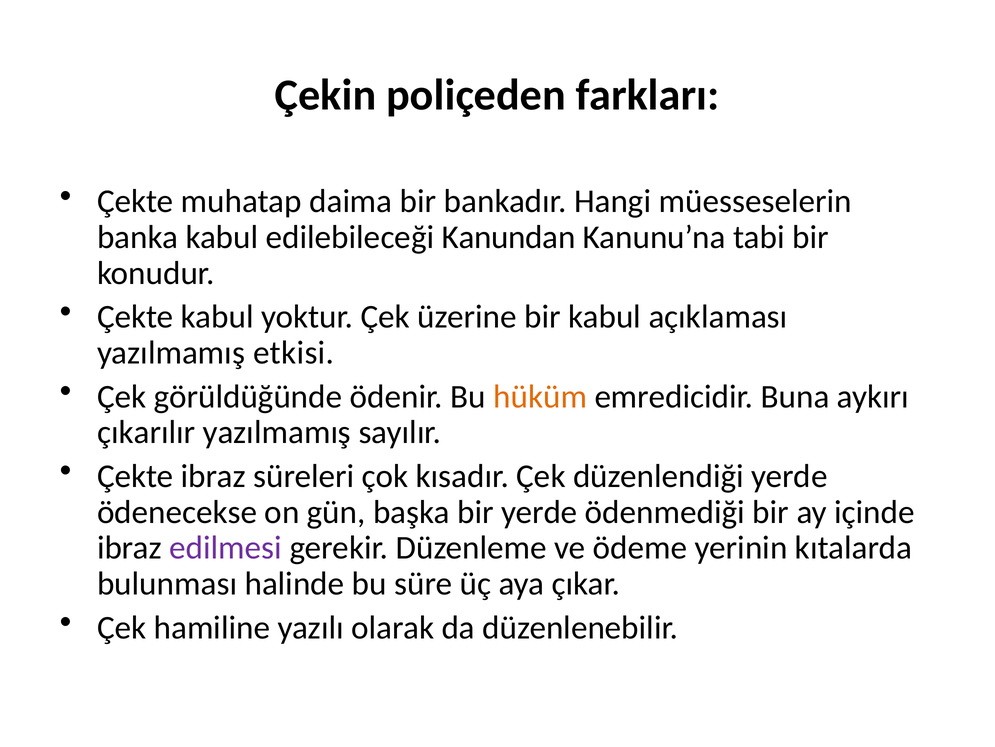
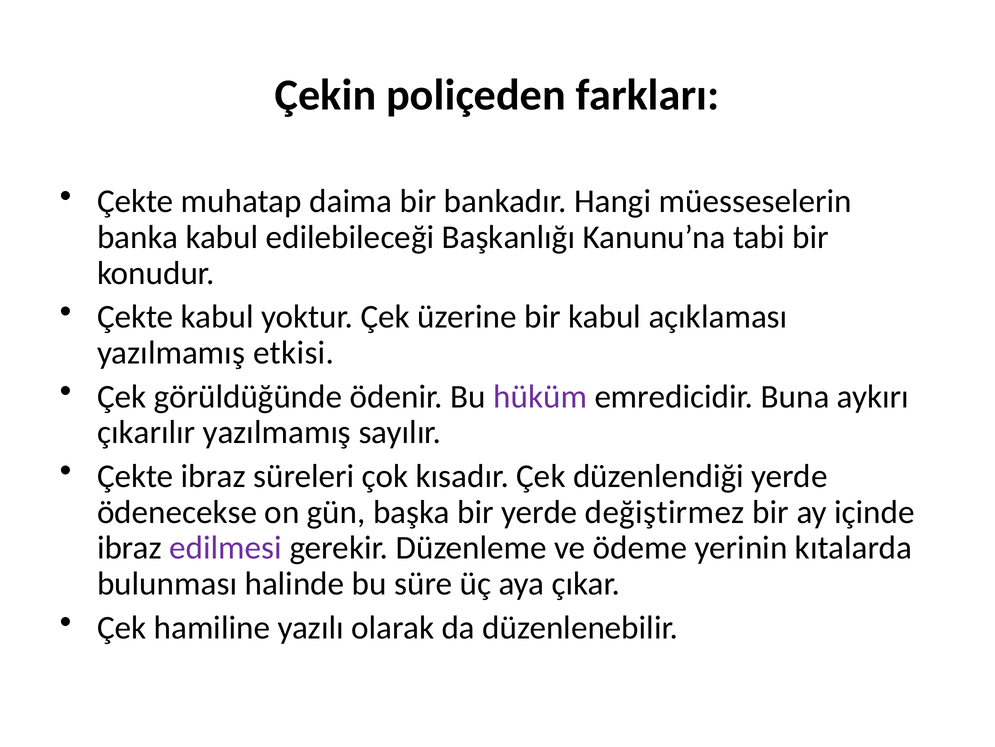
Kanundan: Kanundan -> Başkanlığı
hüküm colour: orange -> purple
ödenmediği: ödenmediği -> değiştirmez
